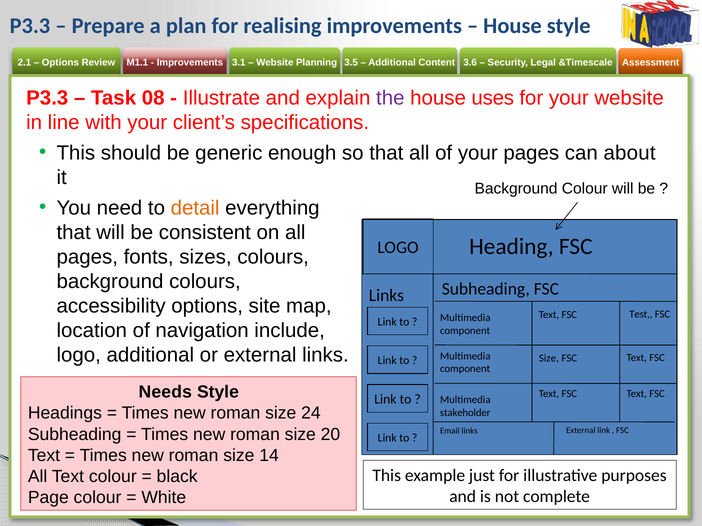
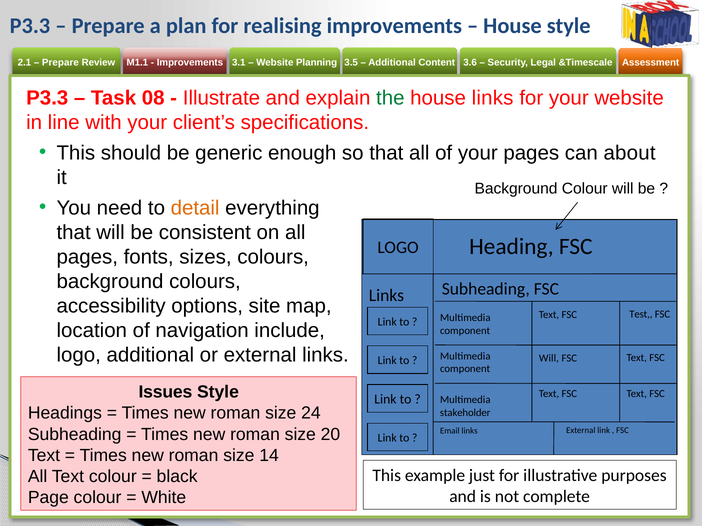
Options at (60, 63): Options -> Prepare
the colour: purple -> green
house uses: uses -> links
Size at (549, 359): Size -> Will
Needs: Needs -> Issues
